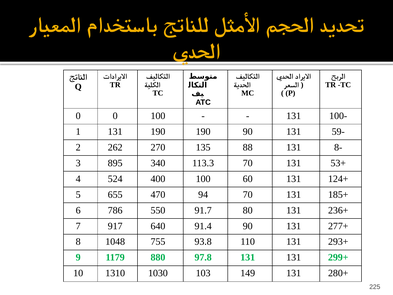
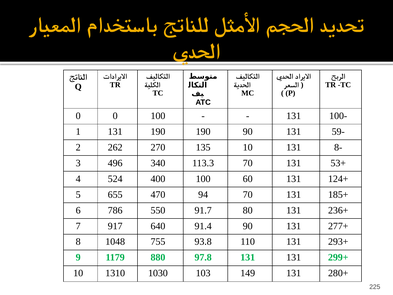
135 88: 88 -> 10
895: 895 -> 496
